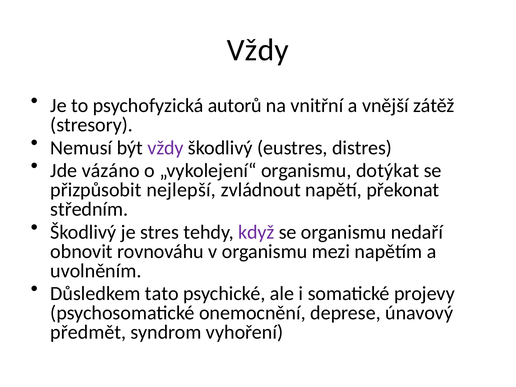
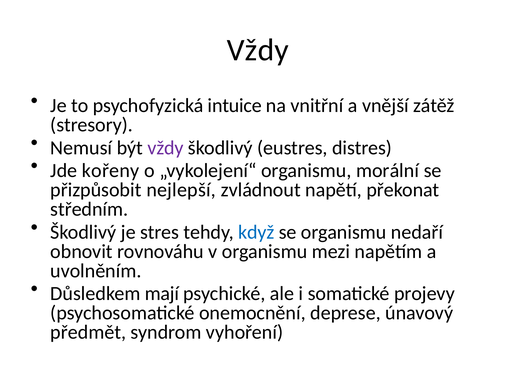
autorů: autorů -> intuice
vázáno: vázáno -> kořeny
dotýkat: dotýkat -> morální
když colour: purple -> blue
tato: tato -> mají
